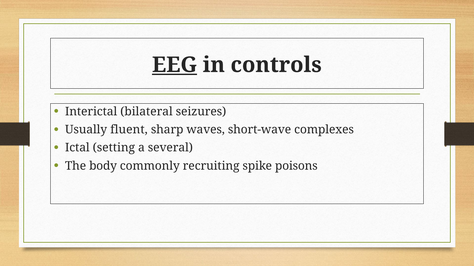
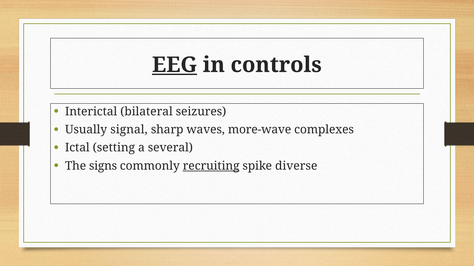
fluent: fluent -> signal
short-wave: short-wave -> more-wave
body: body -> signs
recruiting underline: none -> present
poisons: poisons -> diverse
